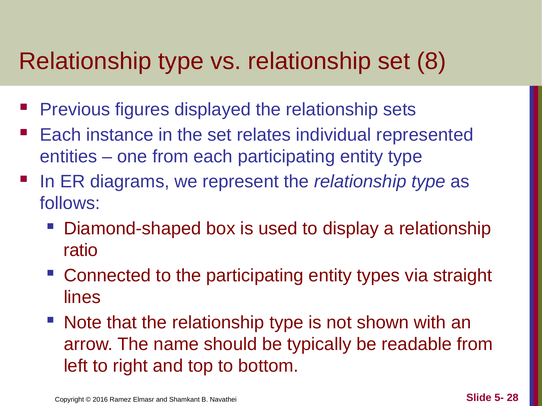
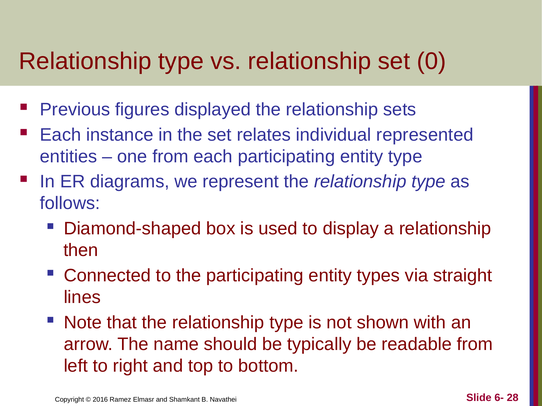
8: 8 -> 0
ratio: ratio -> then
5-: 5- -> 6-
